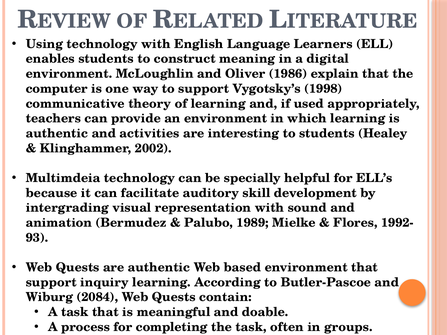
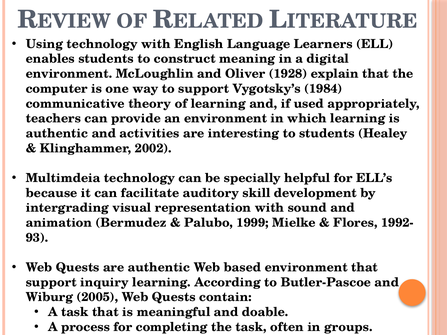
1986: 1986 -> 1928
1998: 1998 -> 1984
1989: 1989 -> 1999
2084: 2084 -> 2005
